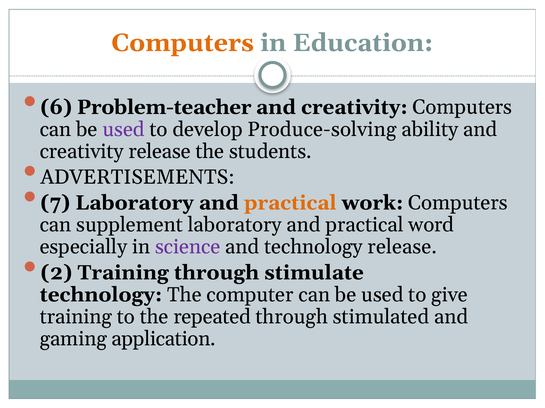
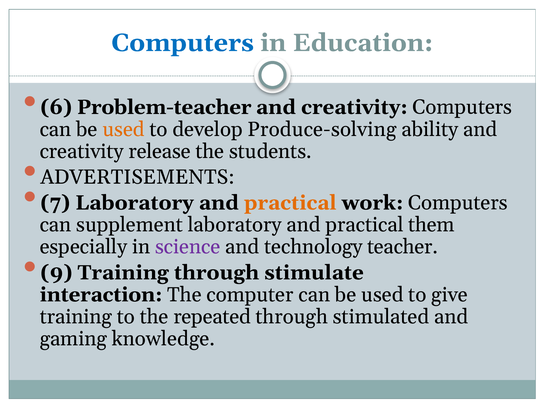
Computers at (183, 43) colour: orange -> blue
used at (124, 130) colour: purple -> orange
word: word -> them
technology release: release -> teacher
2: 2 -> 9
technology at (101, 295): technology -> interaction
application: application -> knowledge
